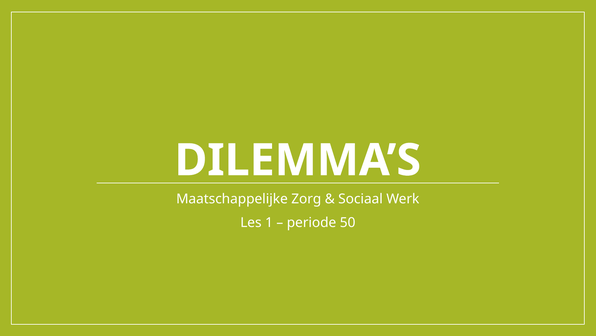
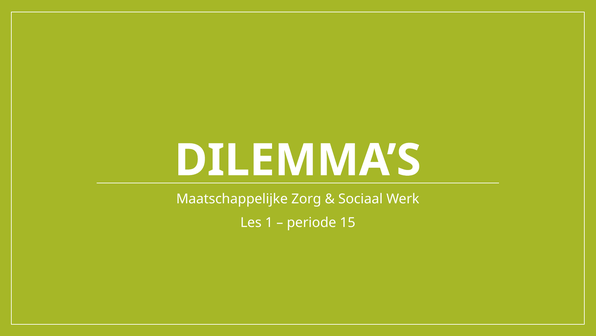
50: 50 -> 15
